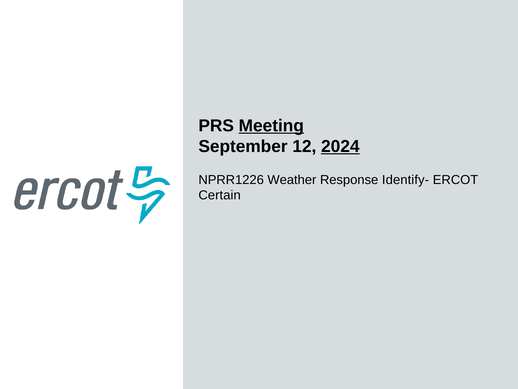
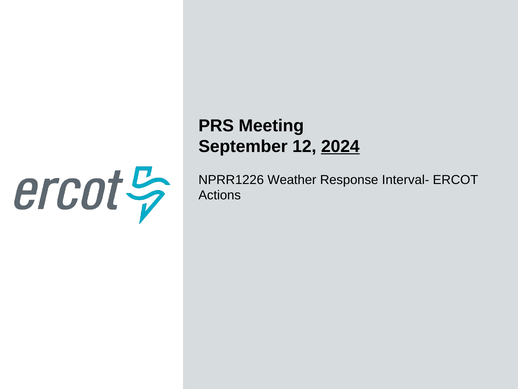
Meeting underline: present -> none
Identify-: Identify- -> Interval-
Certain: Certain -> Actions
